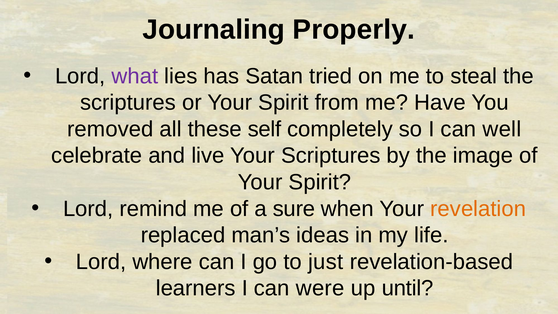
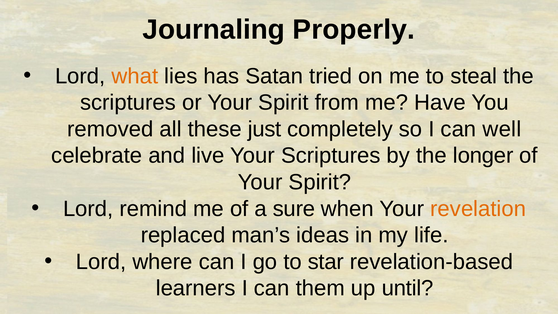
what colour: purple -> orange
self: self -> just
image: image -> longer
just: just -> star
were: were -> them
